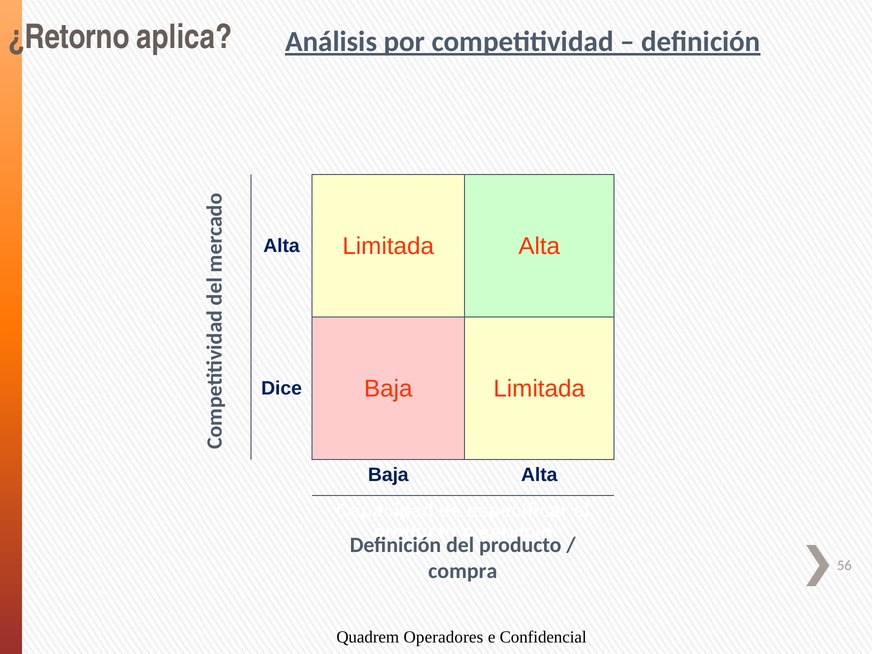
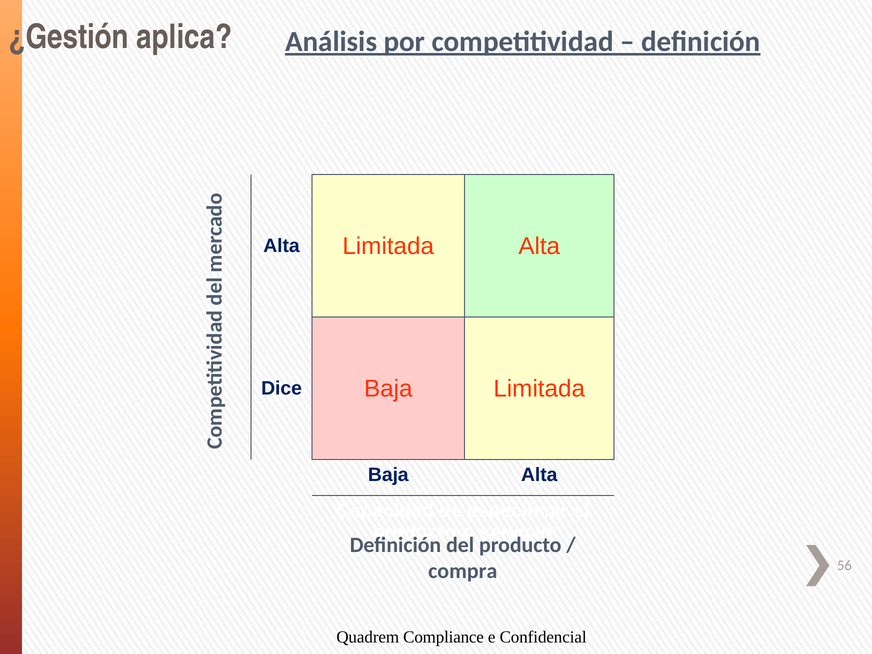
¿Retorno: ¿Retorno -> ¿Gestión
Operadores: Operadores -> Compliance
